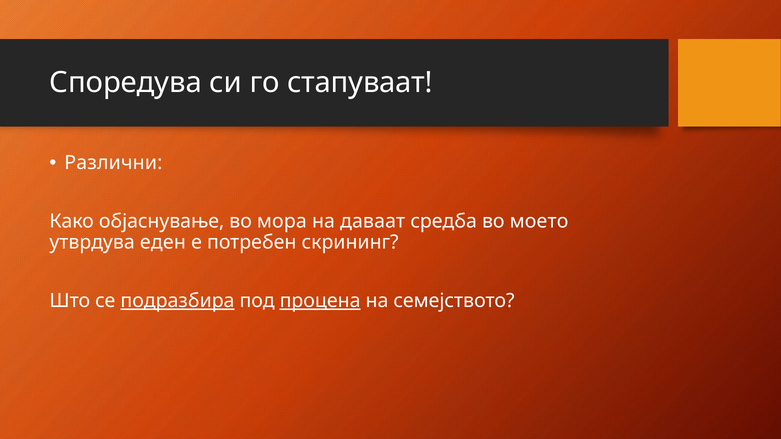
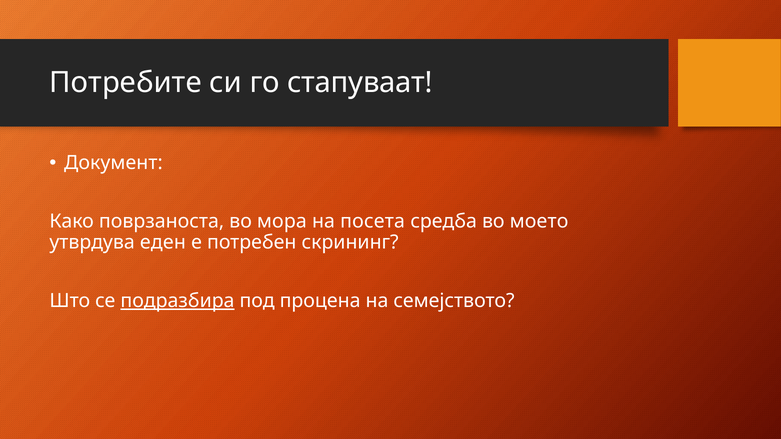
Споредува: Споредува -> Потребите
Различни: Различни -> Документ
објаснување: објаснување -> поврзаноста
даваат: даваат -> посета
процена underline: present -> none
